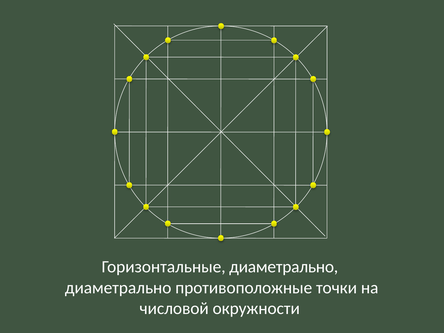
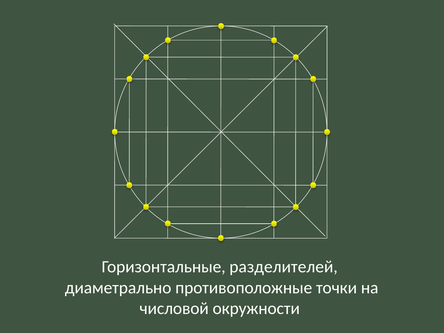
Горизонтальные диаметрально: диаметрально -> разделителей
